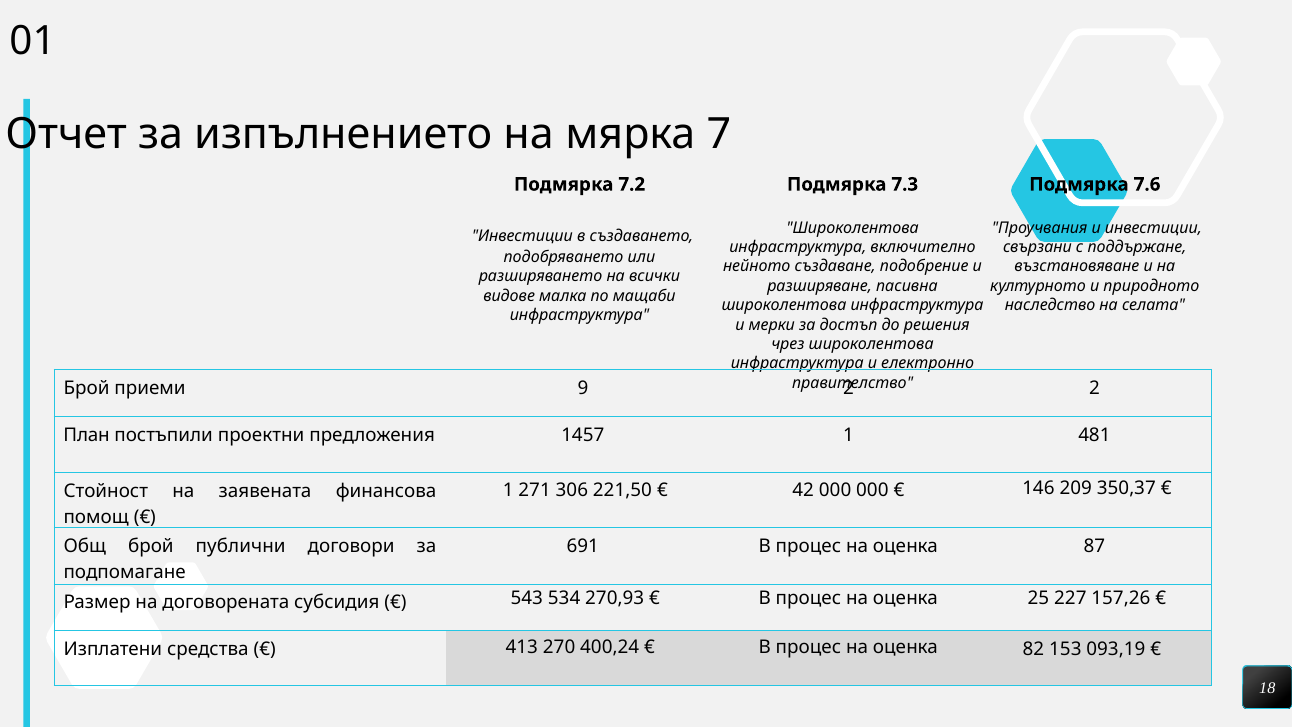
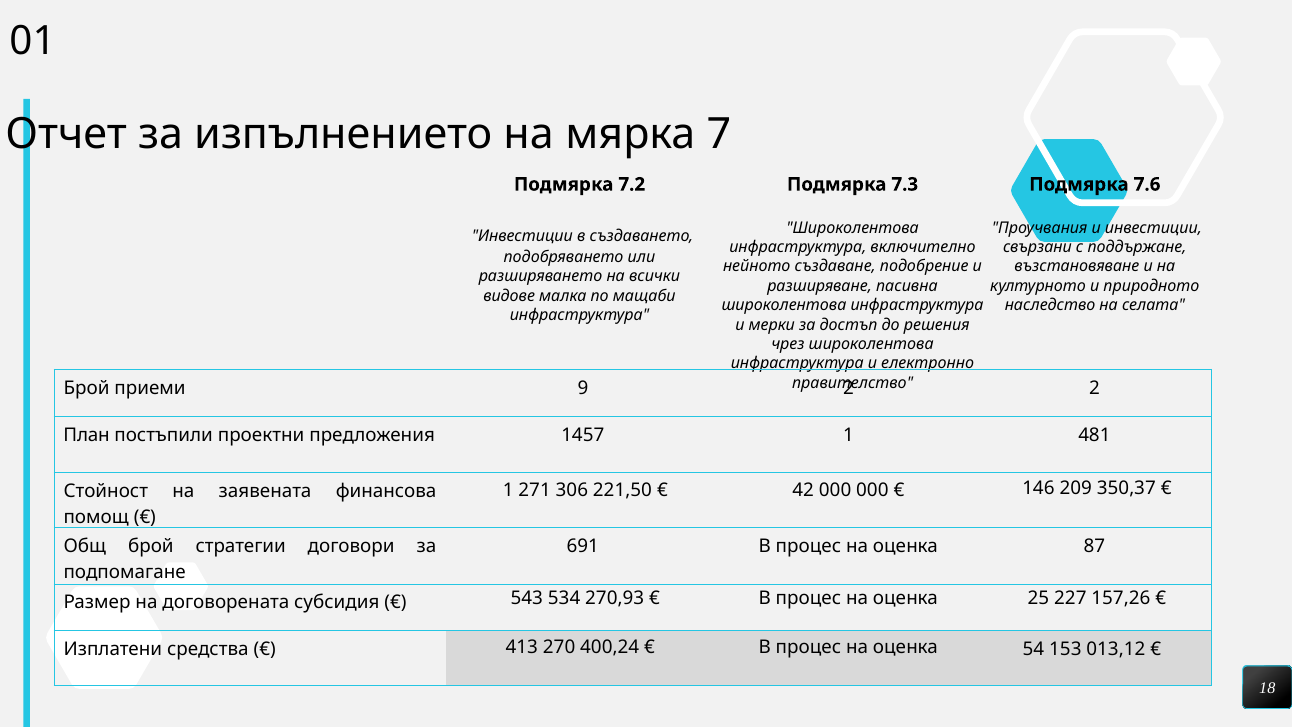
публични: публични -> стратегии
82: 82 -> 54
093,19: 093,19 -> 013,12
